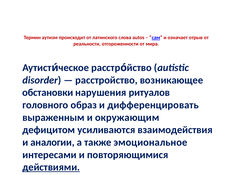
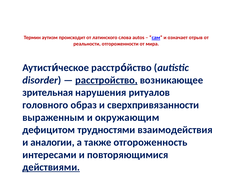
расстройство underline: none -> present
обстановки: обстановки -> зрительная
дифференцировать: дифференцировать -> сверхпривязанности
усиливаются: усиливаются -> трудностями
эмоциональное: эмоциональное -> отгороженность
